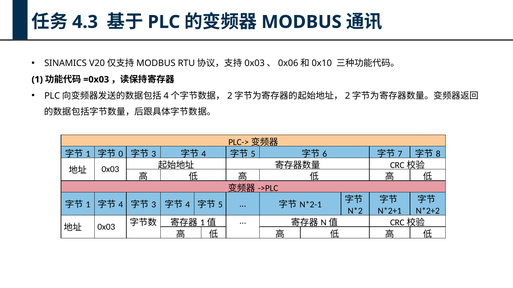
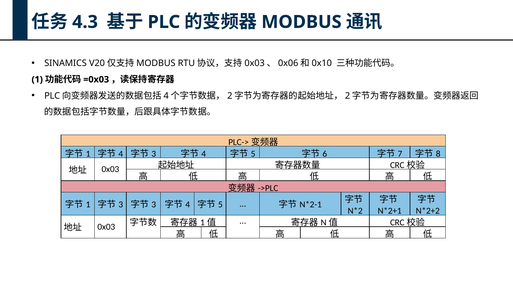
0 at (121, 154): 0 -> 4
4 at (121, 205): 4 -> 3
